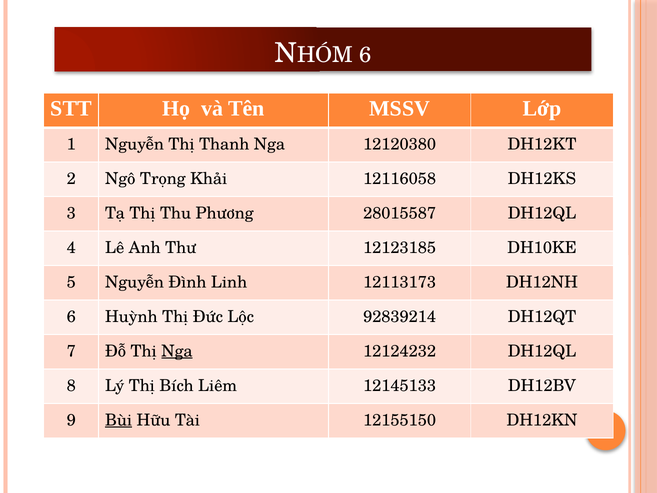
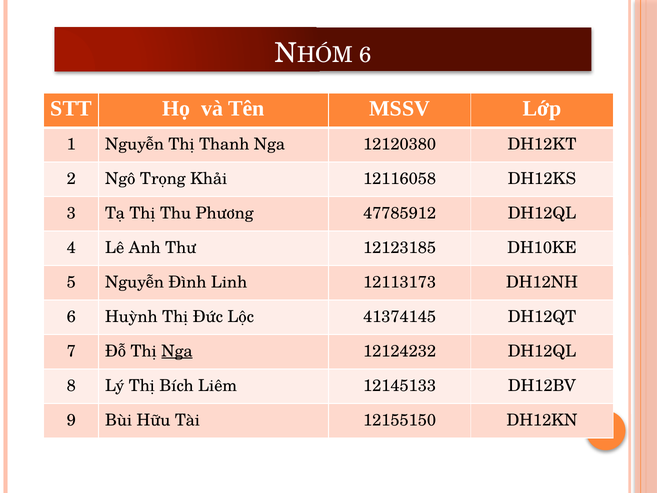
28015587: 28015587 -> 47785912
92839214: 92839214 -> 41374145
Bùi underline: present -> none
